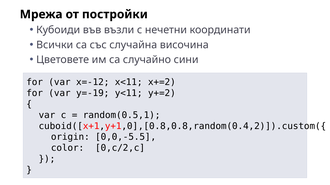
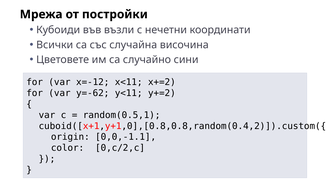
y=-19: y=-19 -> y=-62
0,0,-5.5: 0,0,-5.5 -> 0,0,-1.1
